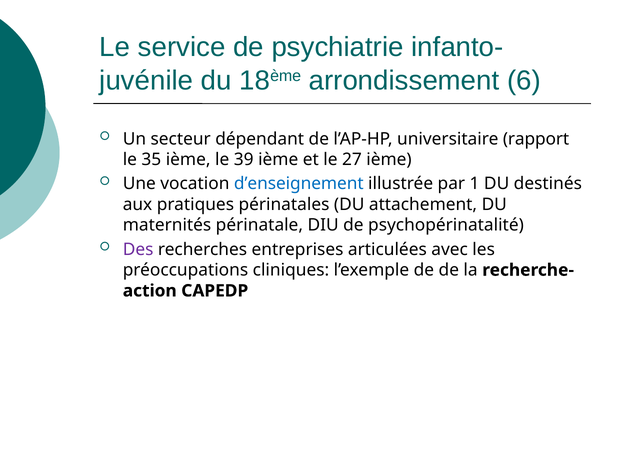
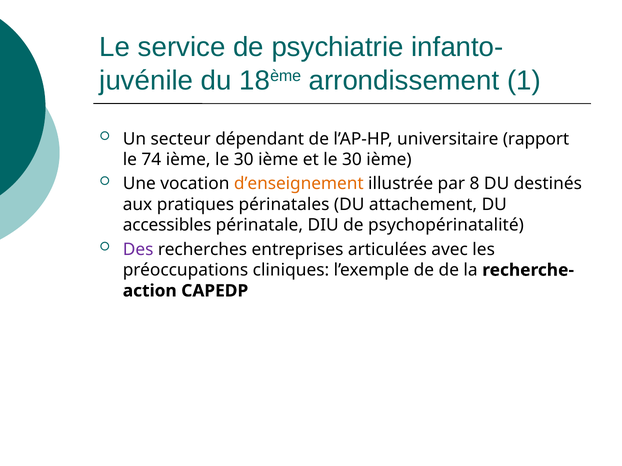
6: 6 -> 1
35: 35 -> 74
ième le 39: 39 -> 30
et le 27: 27 -> 30
d’enseignement colour: blue -> orange
1: 1 -> 8
maternités: maternités -> accessibles
